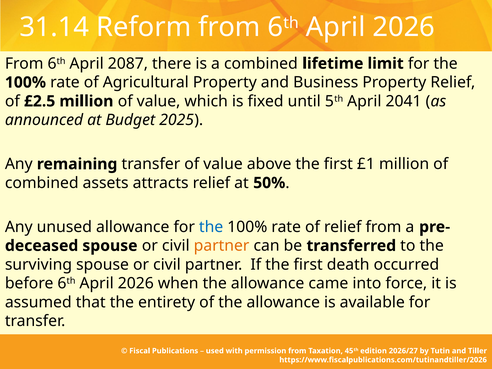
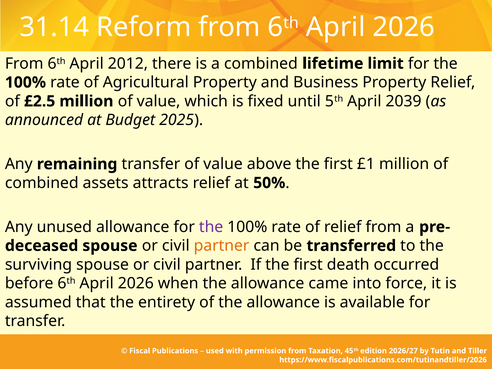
2087: 2087 -> 2012
2041: 2041 -> 2039
the at (211, 227) colour: blue -> purple
